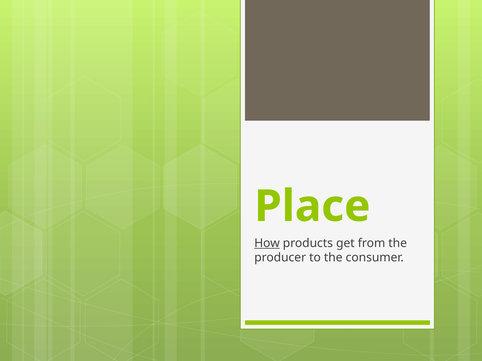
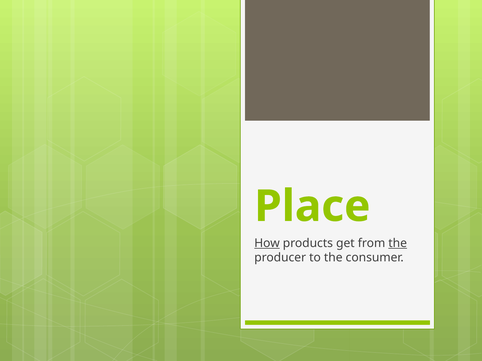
the at (398, 244) underline: none -> present
